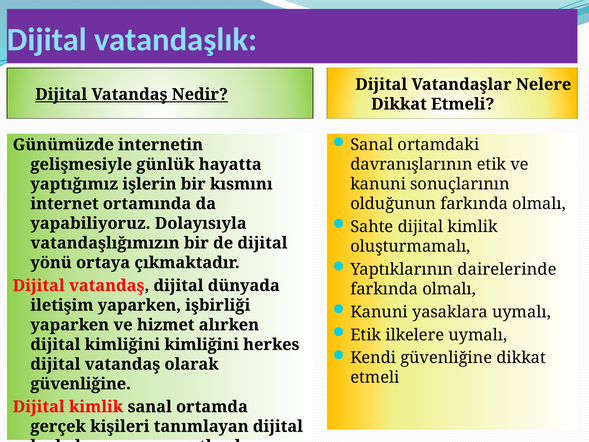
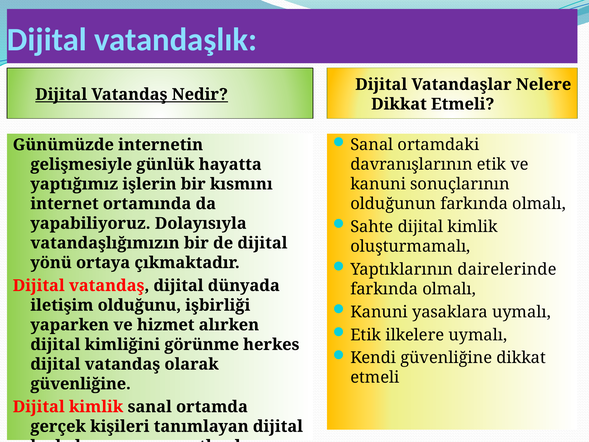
iletişim yaparken: yaparken -> olduğunu
kimliğini kimliğini: kimliğini -> görünme
